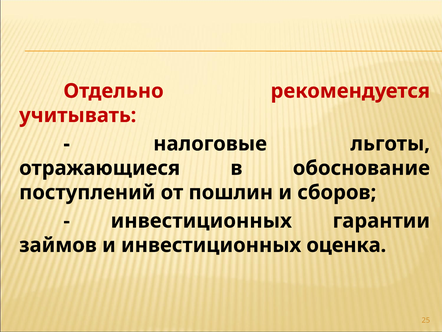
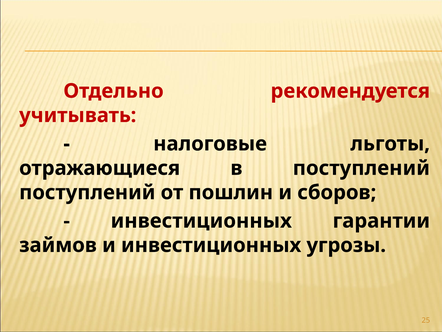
в обоснование: обоснование -> поступлений
оценка: оценка -> угрозы
